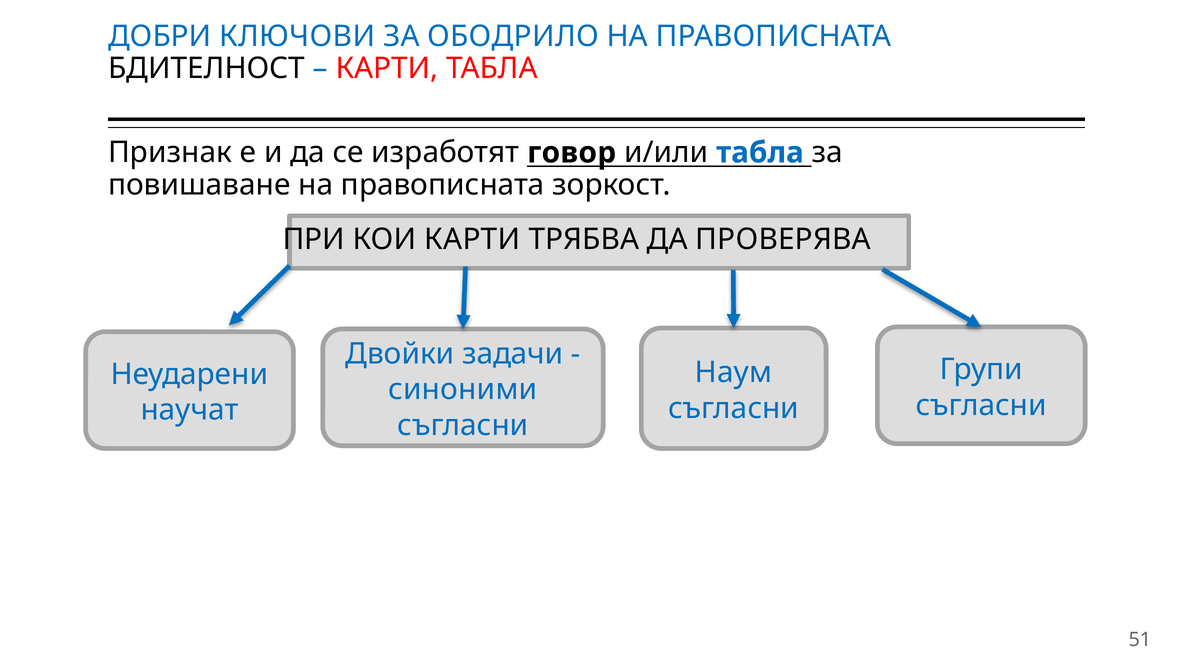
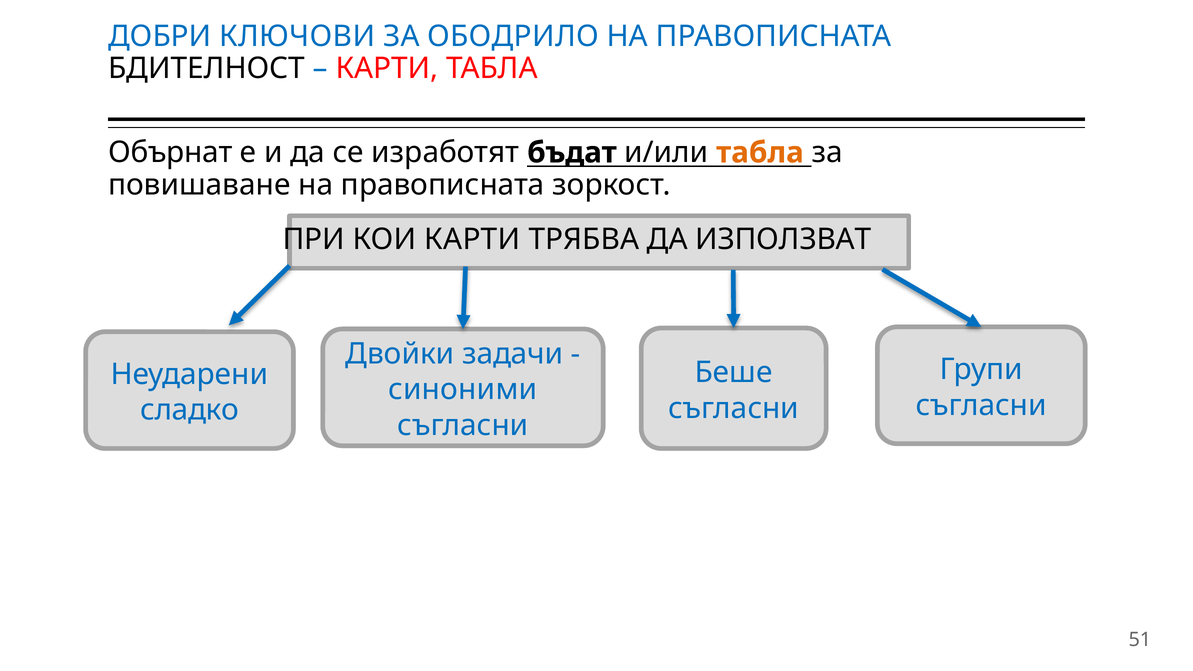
Признак: Признак -> Обърнат
говор: говор -> бъдат
табла at (760, 153) colour: blue -> orange
ПРОВЕРЯВА: ПРОВЕРЯВА -> ИЗПОЛЗВАТ
Наум: Наум -> Беше
научат: научат -> сладко
